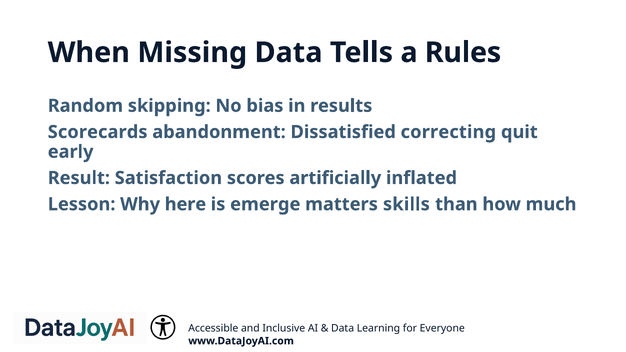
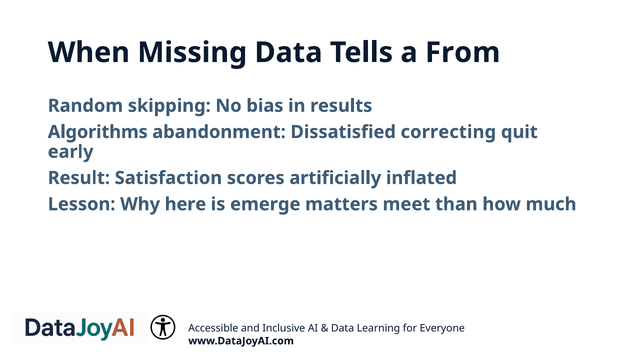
Rules: Rules -> From
Scorecards: Scorecards -> Algorithms
skills: skills -> meet
